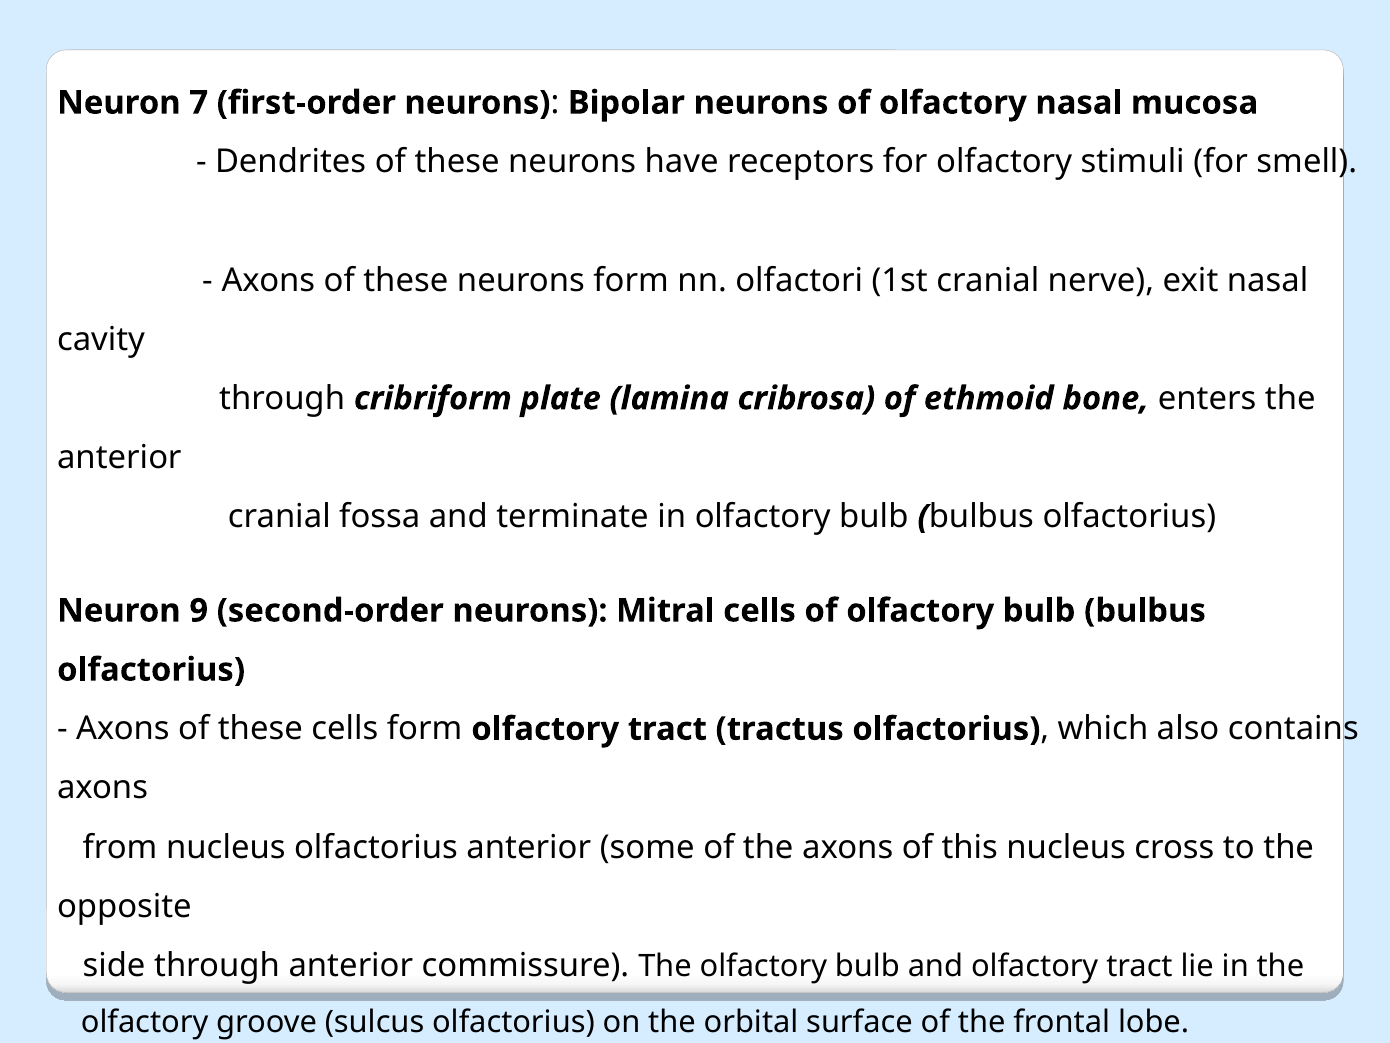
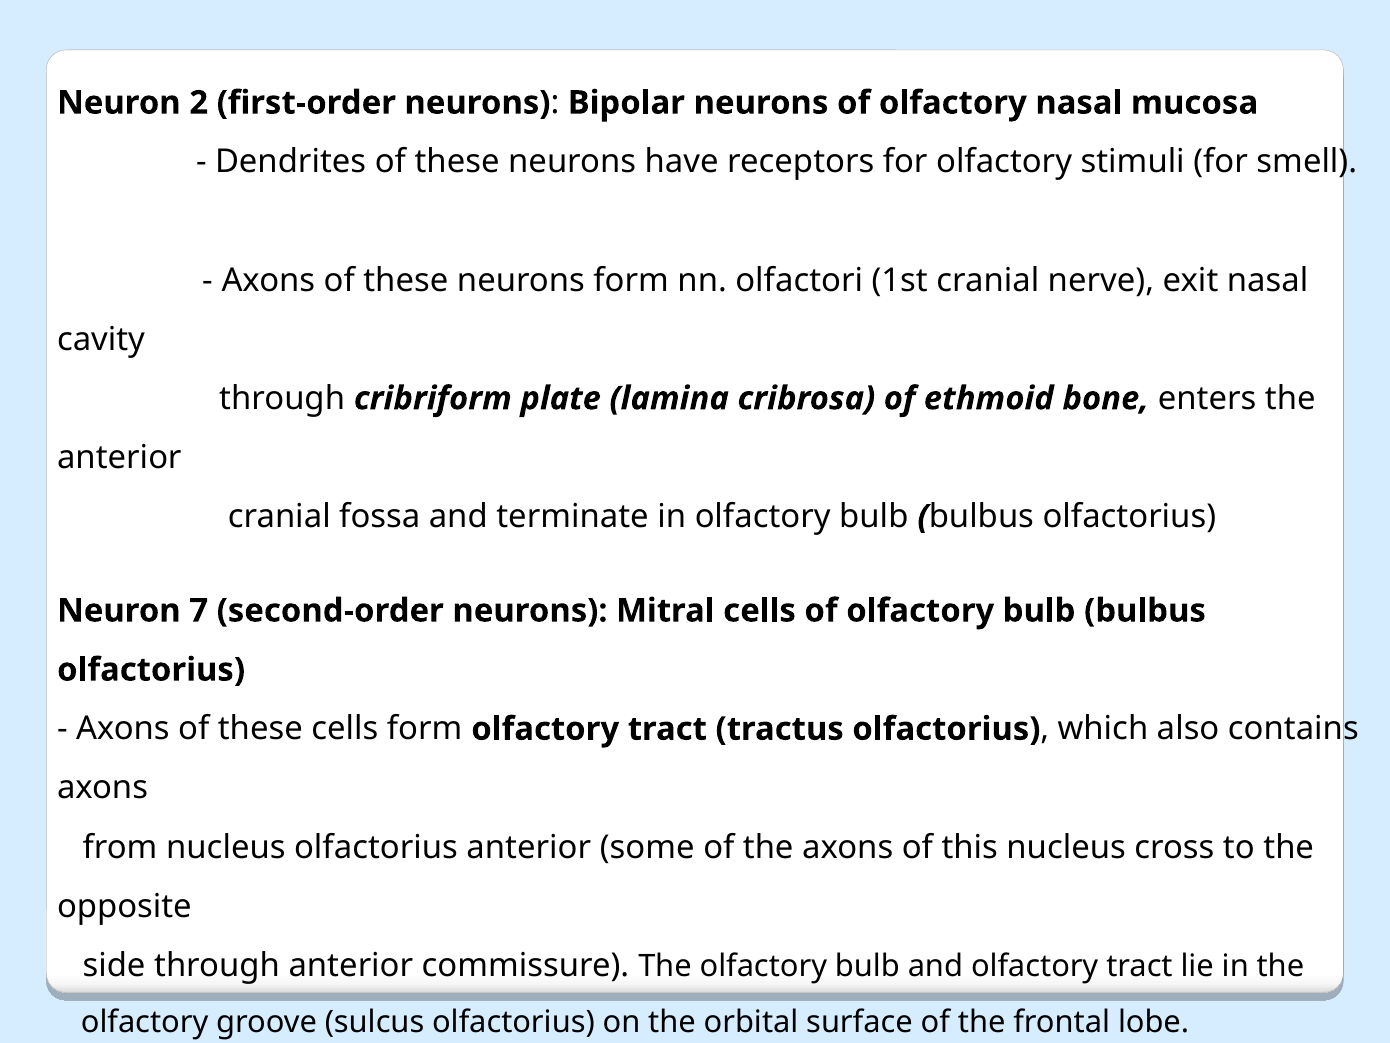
7: 7 -> 2
9: 9 -> 7
